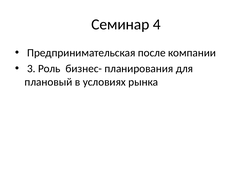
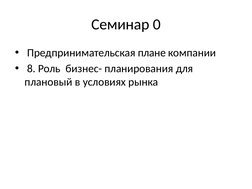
4: 4 -> 0
после: после -> плане
3: 3 -> 8
